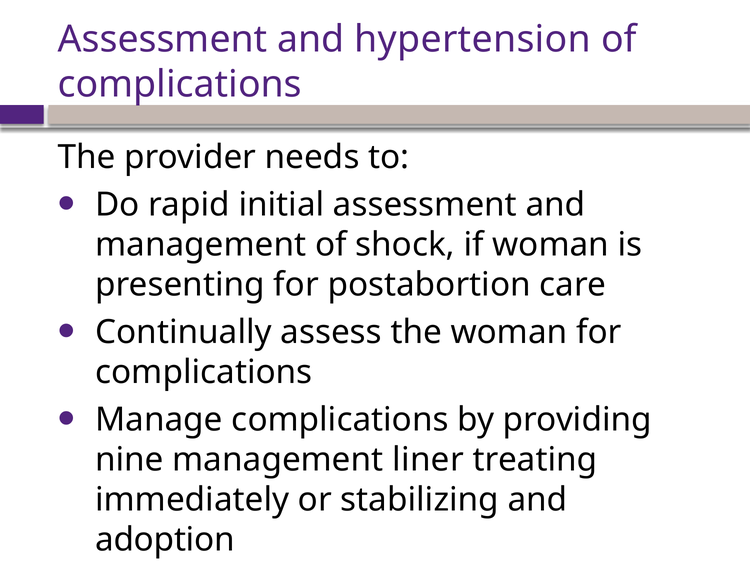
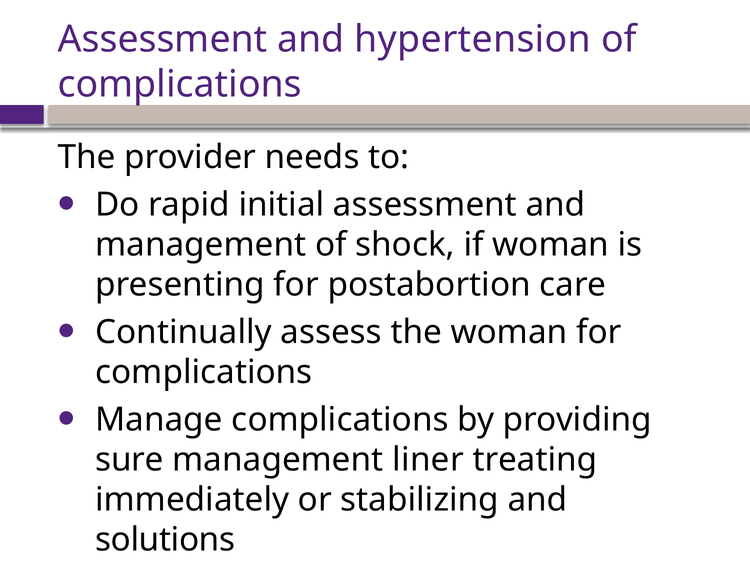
nine: nine -> sure
adoption: adoption -> solutions
